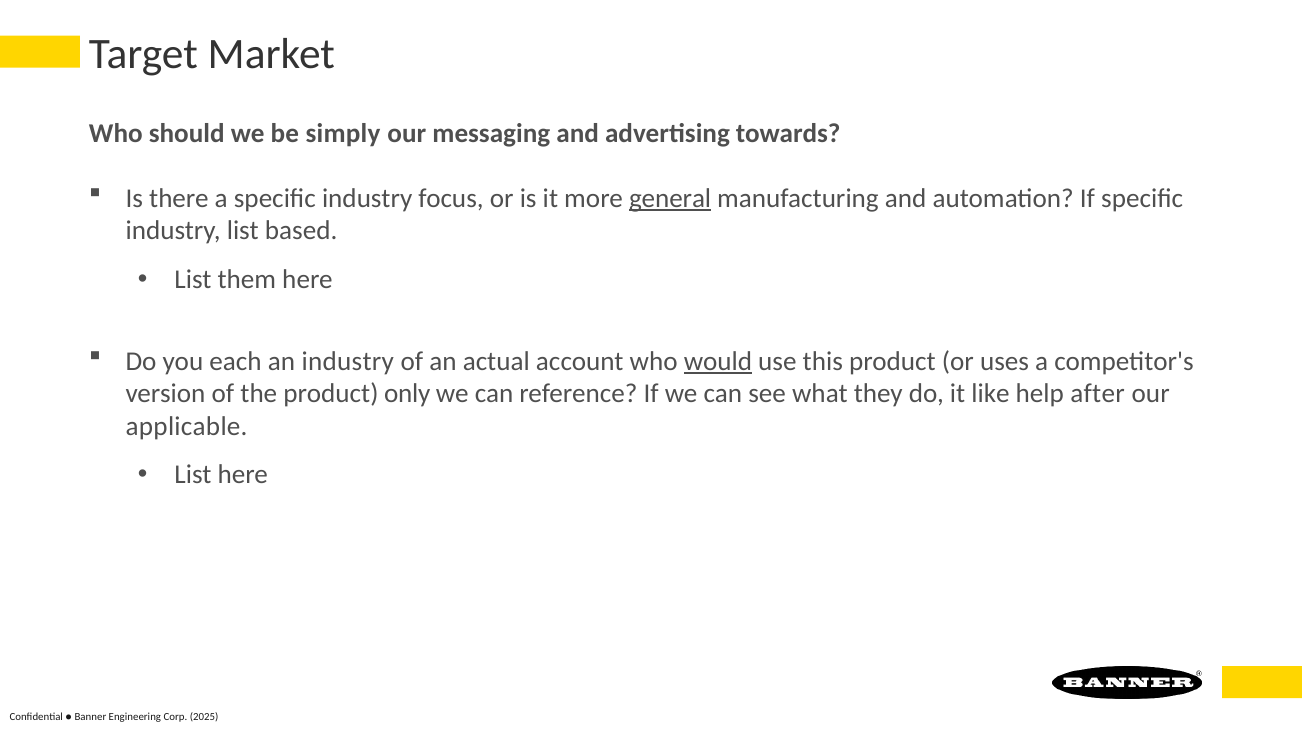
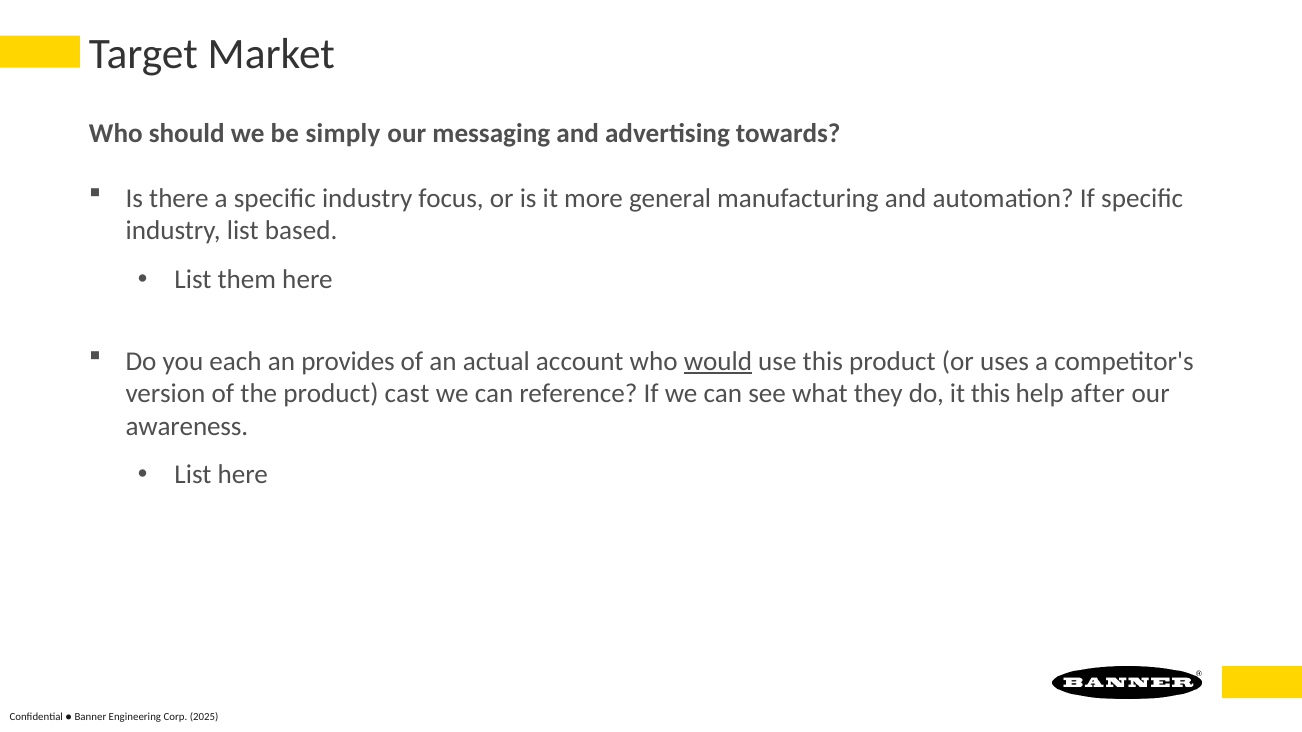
general underline: present -> none
an industry: industry -> provides
only: only -> cast
it like: like -> this
applicable: applicable -> awareness
